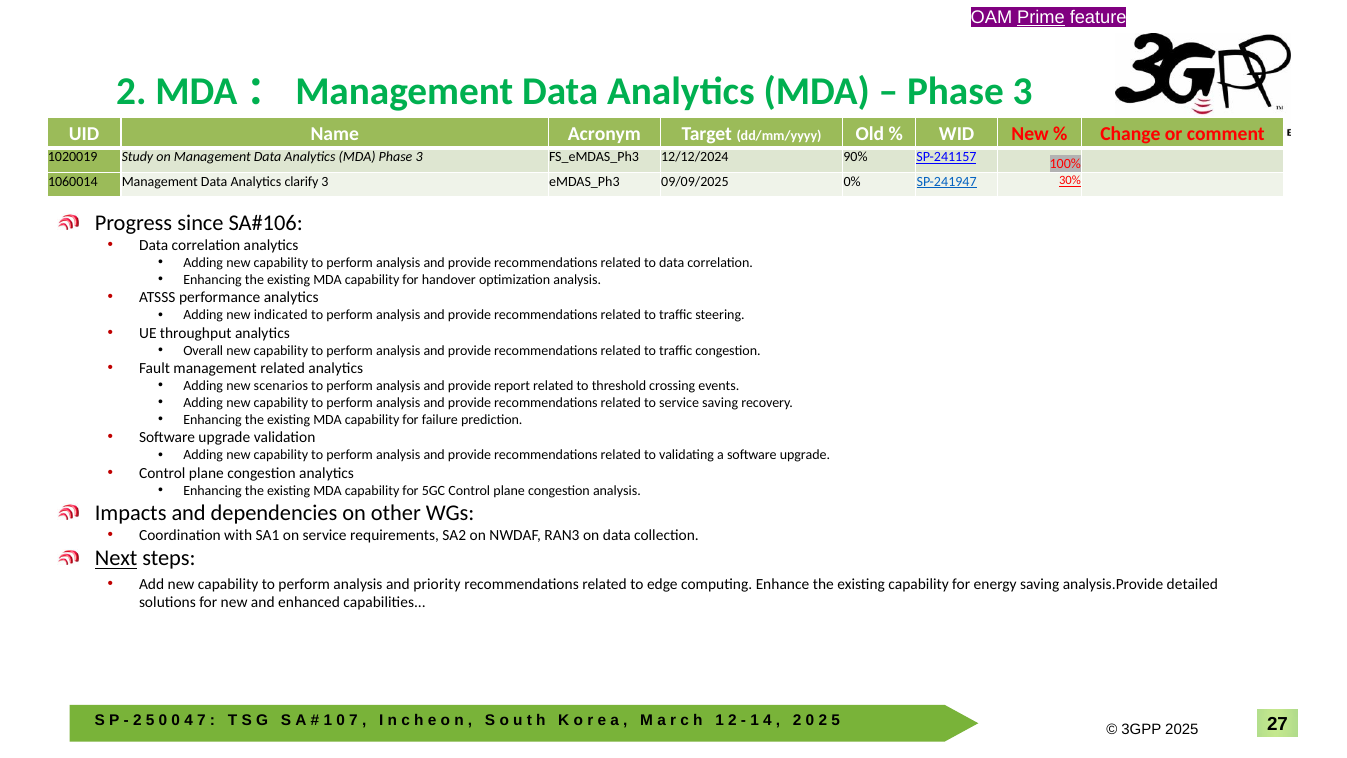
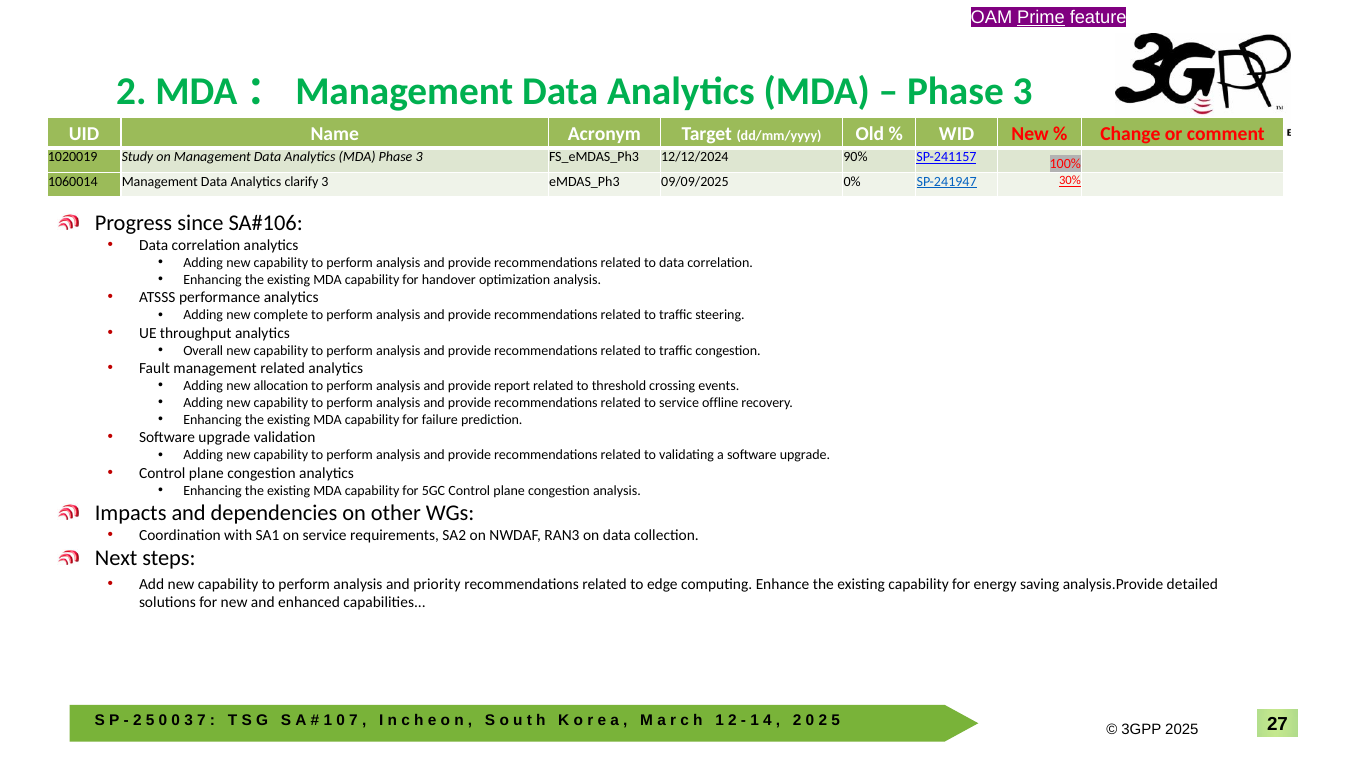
indicated: indicated -> complete
scenarios: scenarios -> allocation
service saving: saving -> offline
Next underline: present -> none
4 at (189, 720): 4 -> 3
